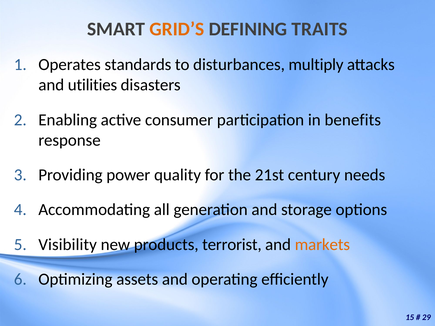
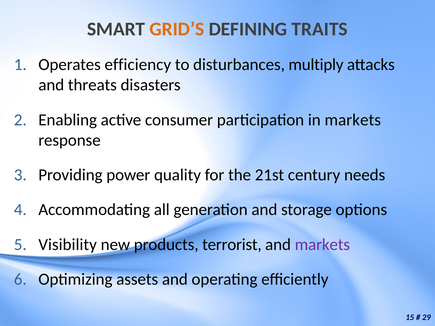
standards: standards -> efficiency
utilities: utilities -> threats
in benefits: benefits -> markets
markets at (322, 245) colour: orange -> purple
